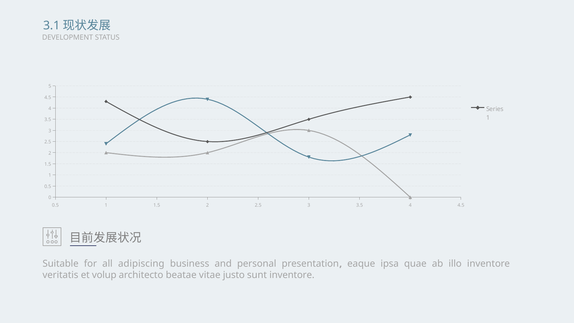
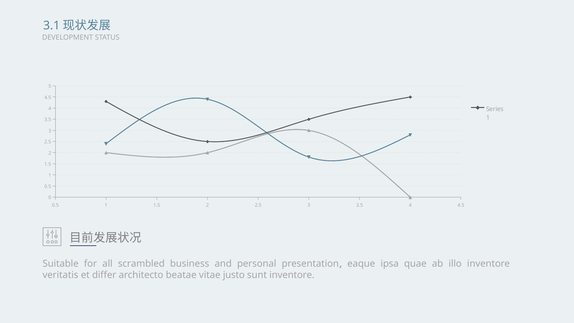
adipiscing: adipiscing -> scrambled
volup: volup -> differ
